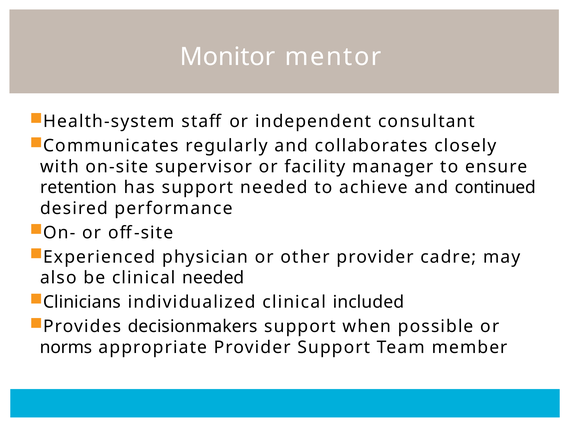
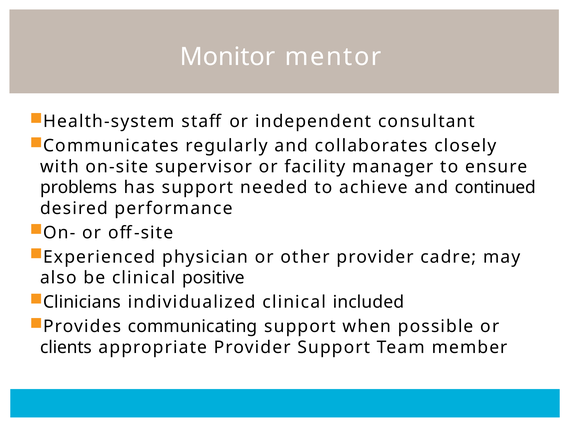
retention: retention -> problems
clinical needed: needed -> positive
decisionmakers: decisionmakers -> communicating
norms: norms -> clients
